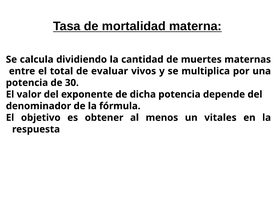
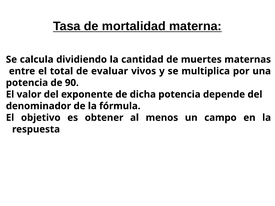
30: 30 -> 90
vitales: vitales -> campo
